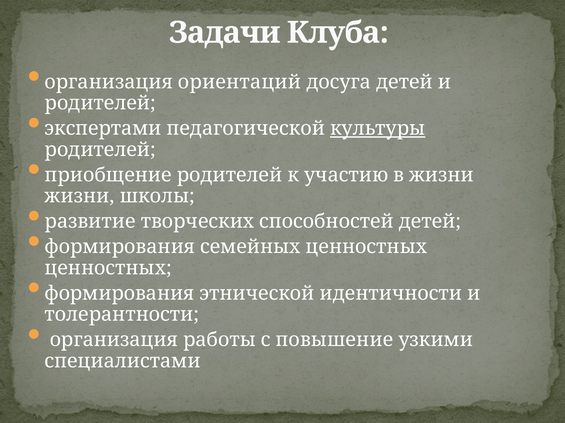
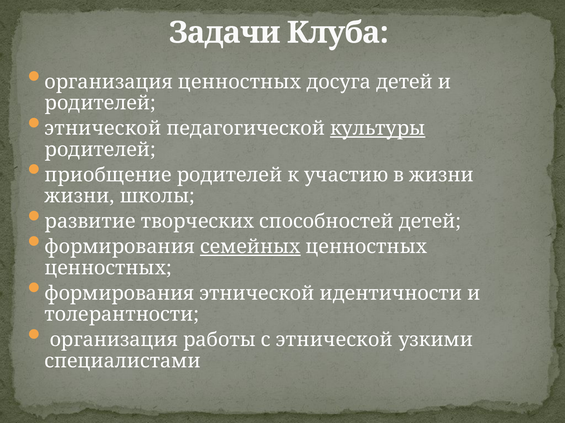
организация ориентаций: ориентаций -> ценностных
экспертами at (103, 129): экспертами -> этнической
семейных underline: none -> present
с повышение: повышение -> этнической
